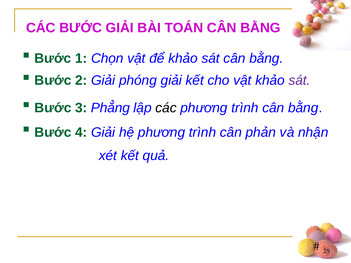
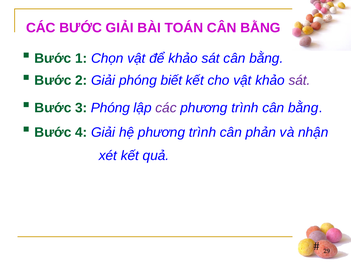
phóng giải: giải -> biết
3 Phẳng: Phẳng -> Phóng
các colour: black -> purple
